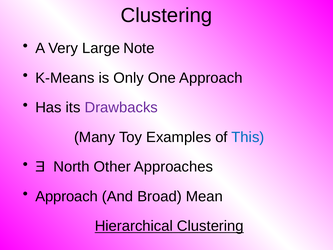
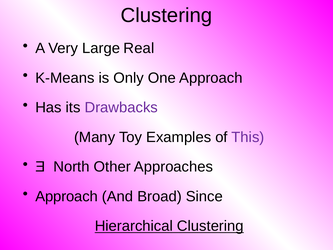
Note: Note -> Real
This colour: blue -> purple
Mean: Mean -> Since
